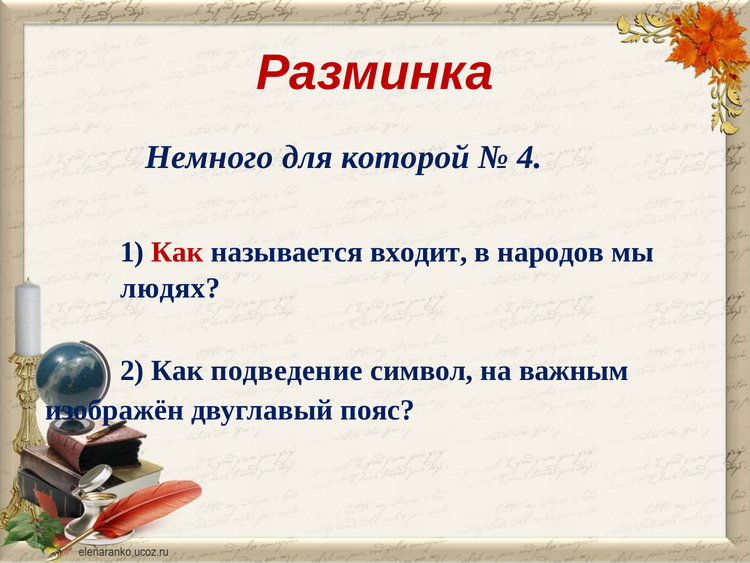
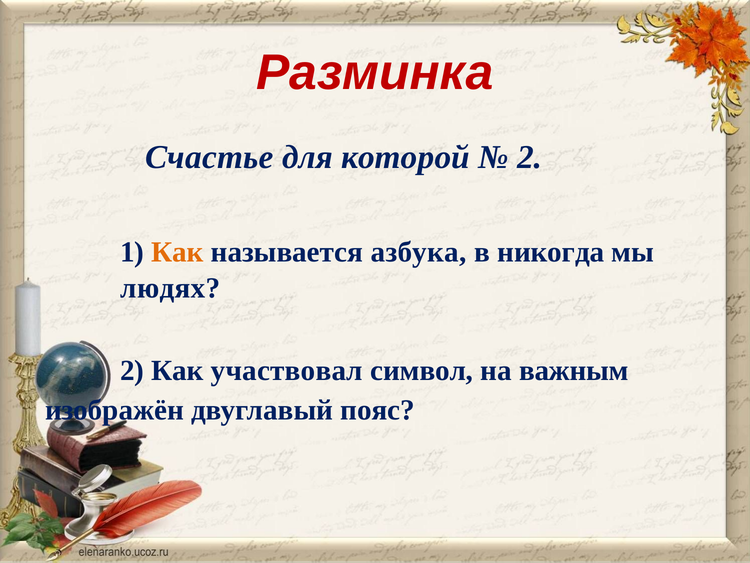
Немного: Немного -> Счастье
4 at (530, 157): 4 -> 2
Как at (178, 252) colour: red -> orange
входит: входит -> азбука
народов: народов -> никогда
подведение: подведение -> участвовал
